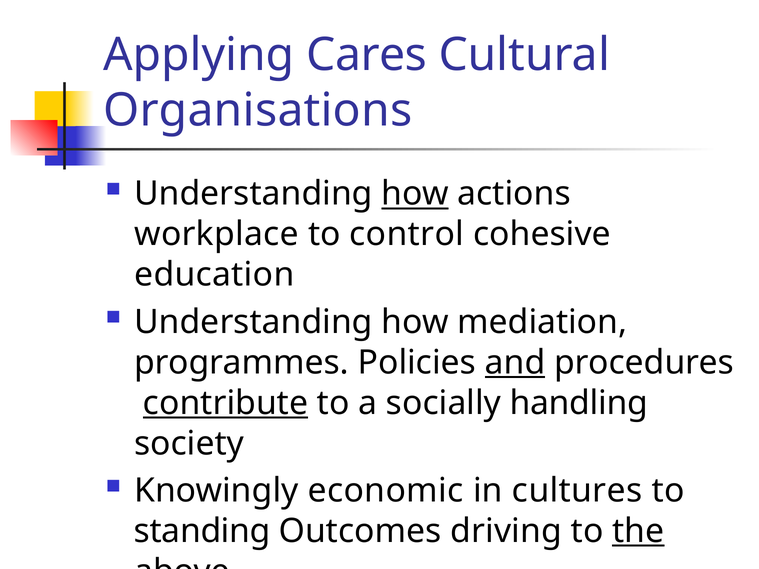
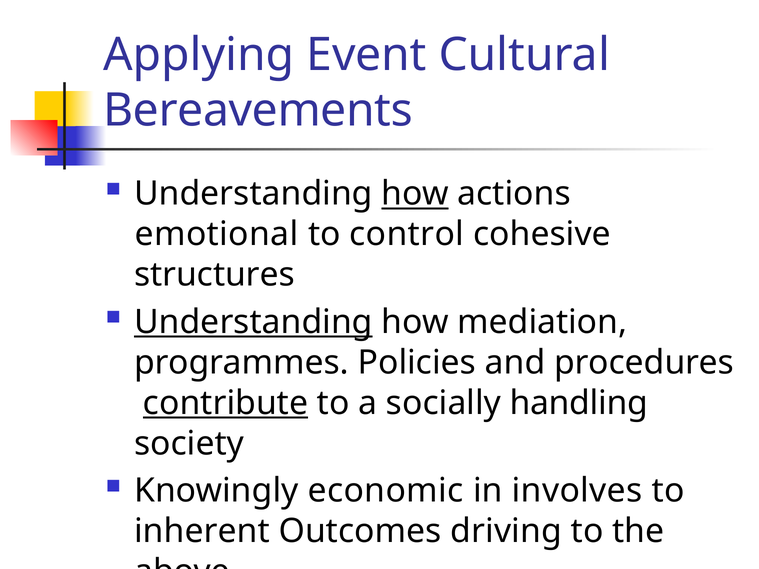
Cares: Cares -> Event
Organisations: Organisations -> Bereavements
workplace: workplace -> emotional
education: education -> structures
Understanding at (253, 322) underline: none -> present
and underline: present -> none
cultures: cultures -> involves
standing: standing -> inherent
the underline: present -> none
